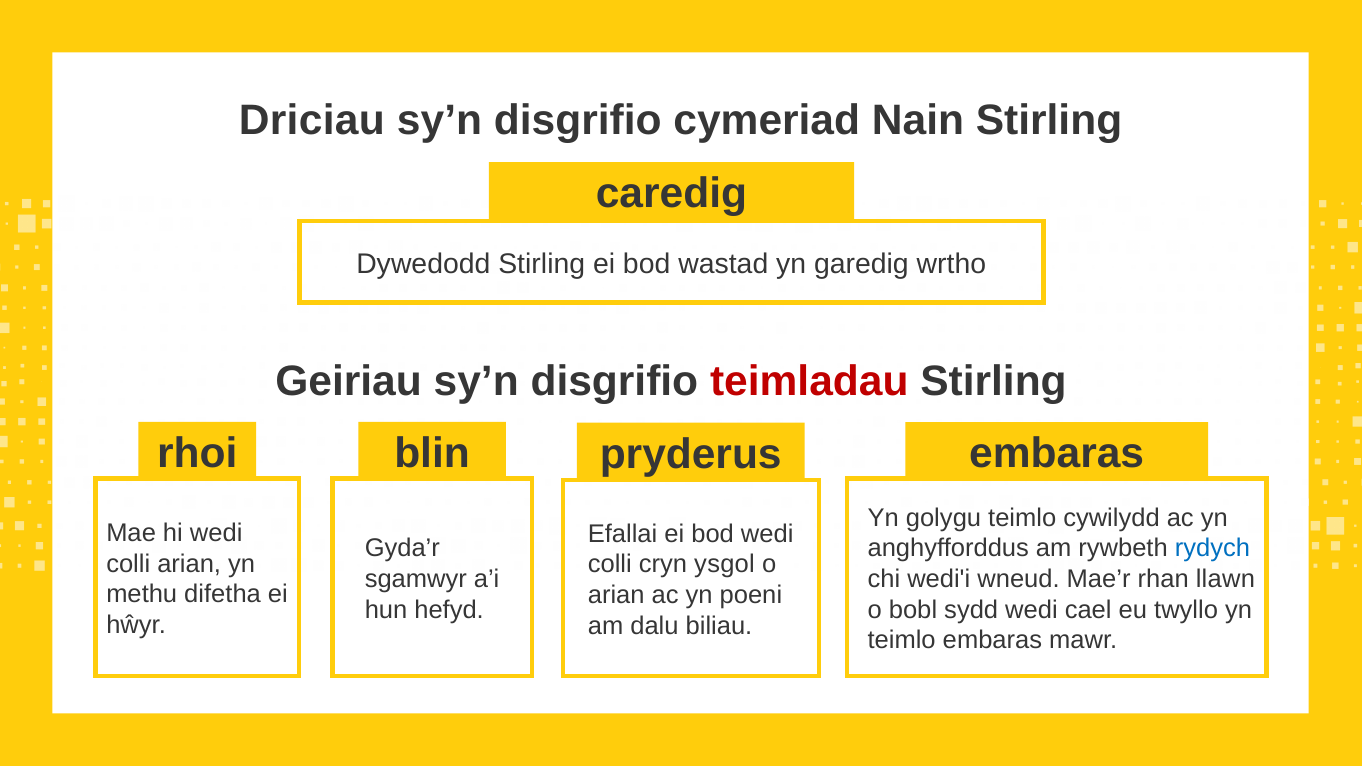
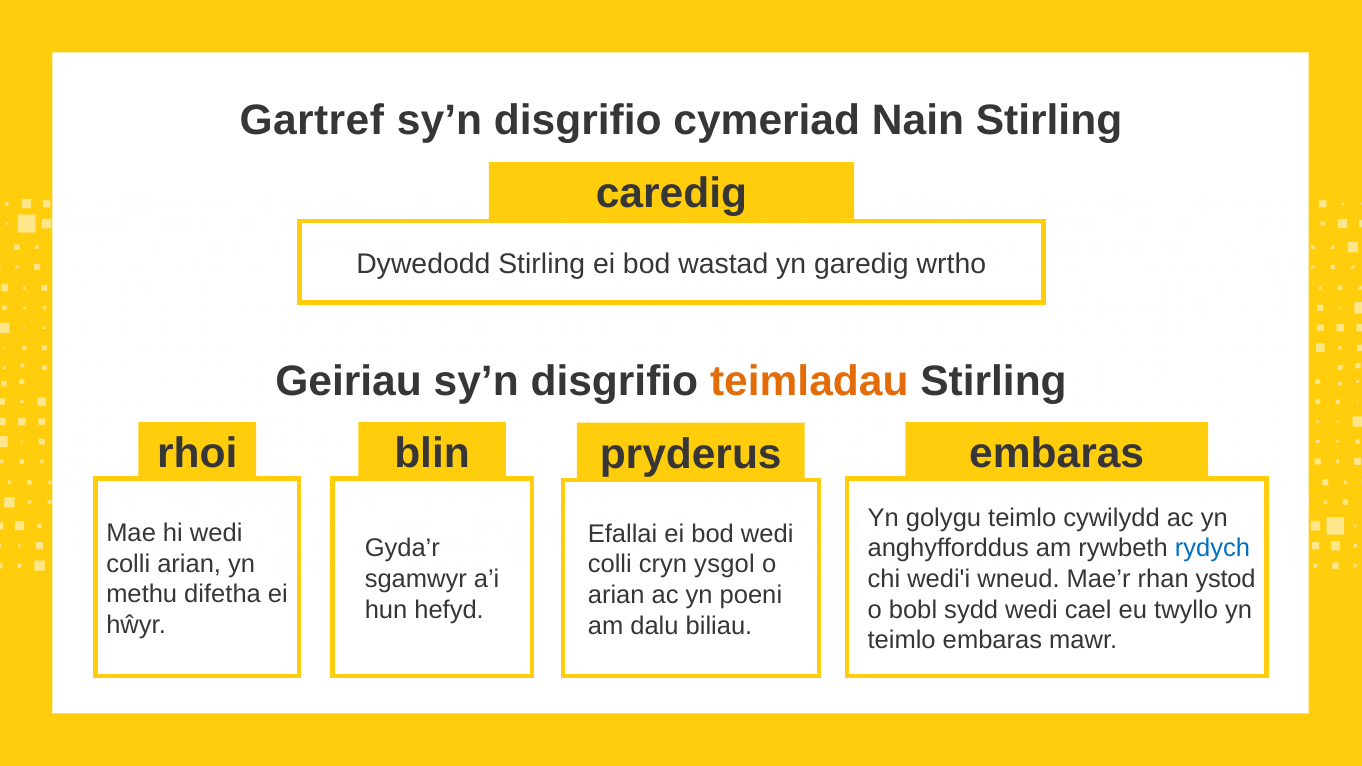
Driciau: Driciau -> Gartref
teimladau colour: red -> orange
llawn: llawn -> ystod
